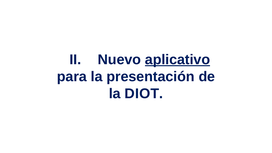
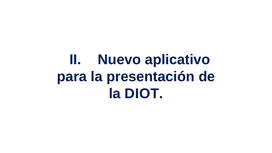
aplicativo underline: present -> none
